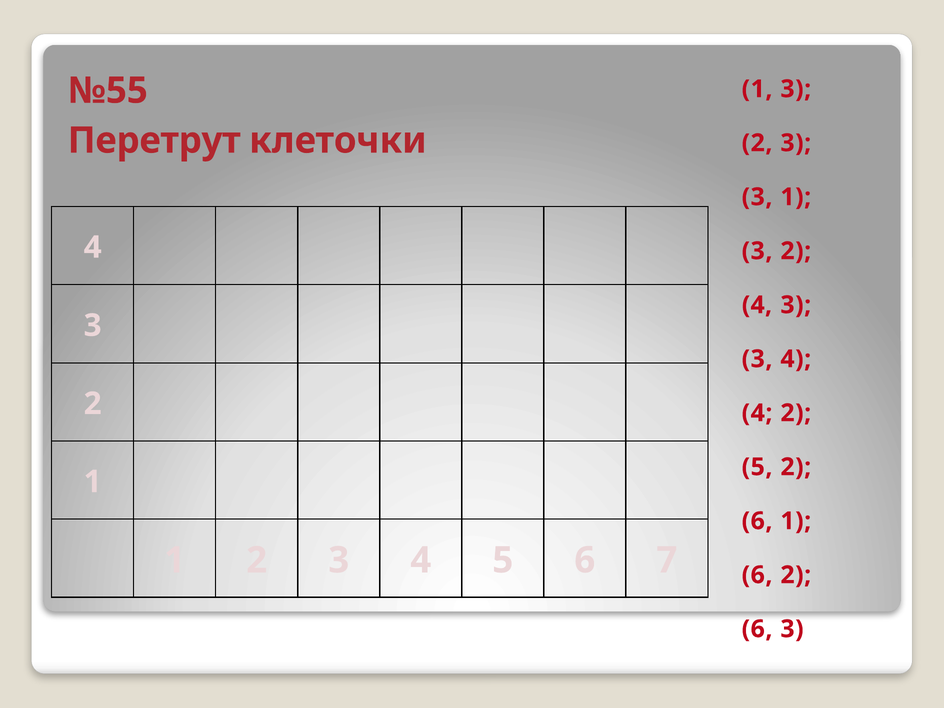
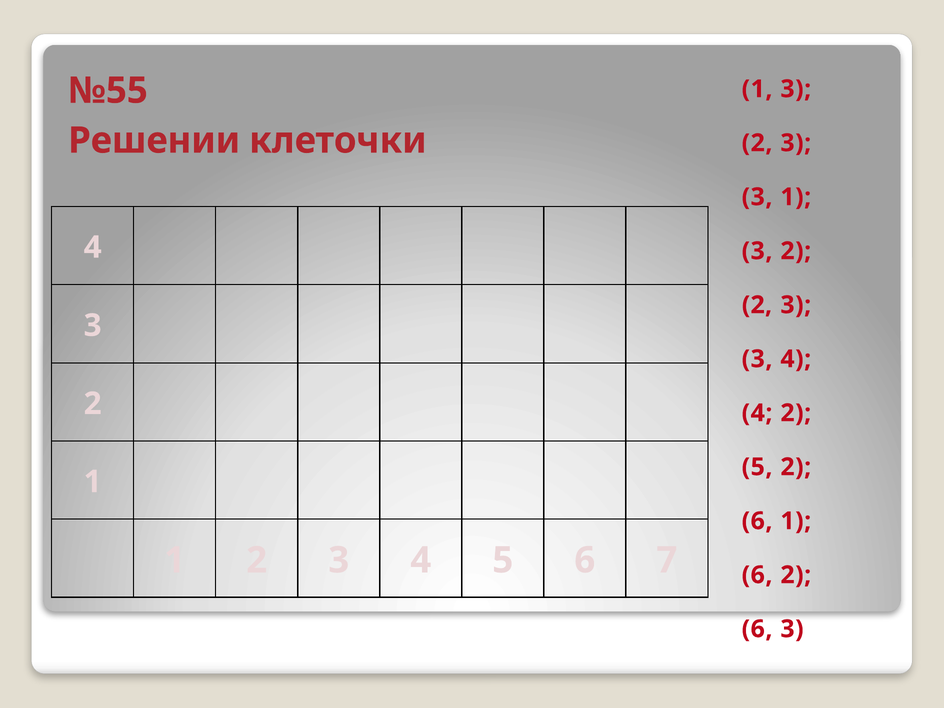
Перетрут: Перетрут -> Решении
4 at (757, 305): 4 -> 2
